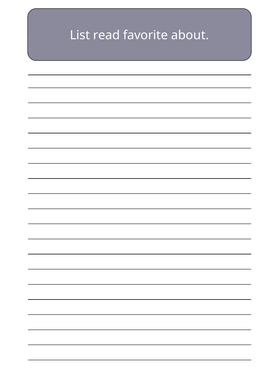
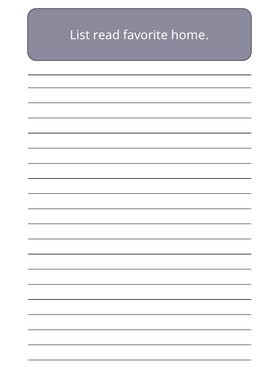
about: about -> home
